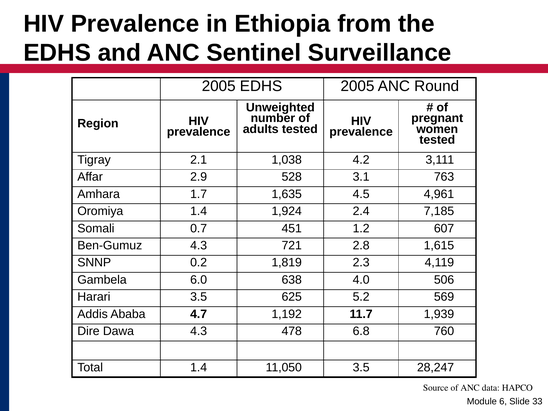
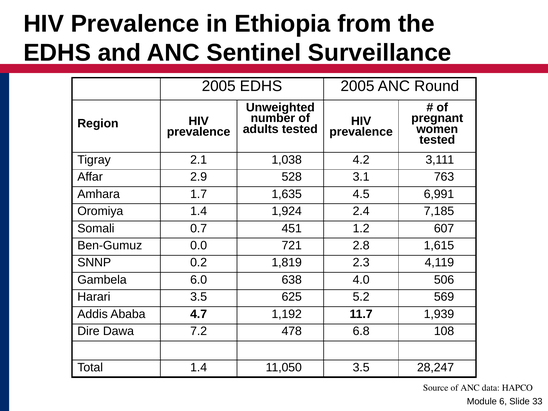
4,961: 4,961 -> 6,991
Ben-Gumuz 4.3: 4.3 -> 0.0
Dawa 4.3: 4.3 -> 7.2
760: 760 -> 108
